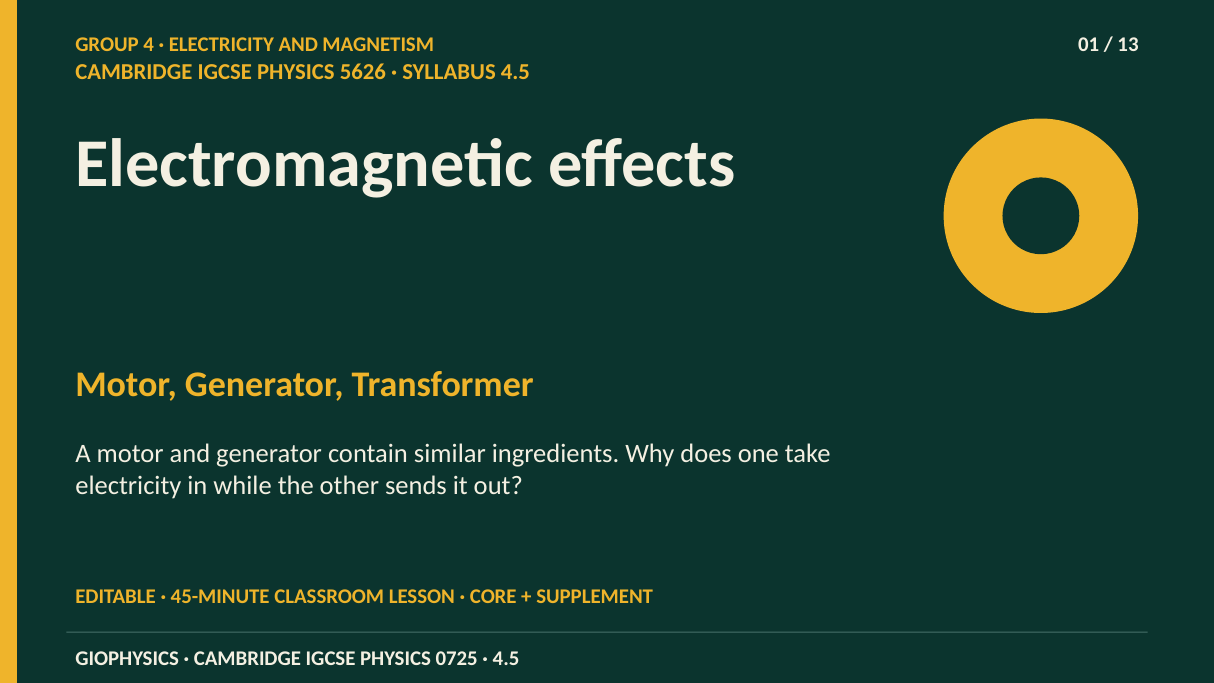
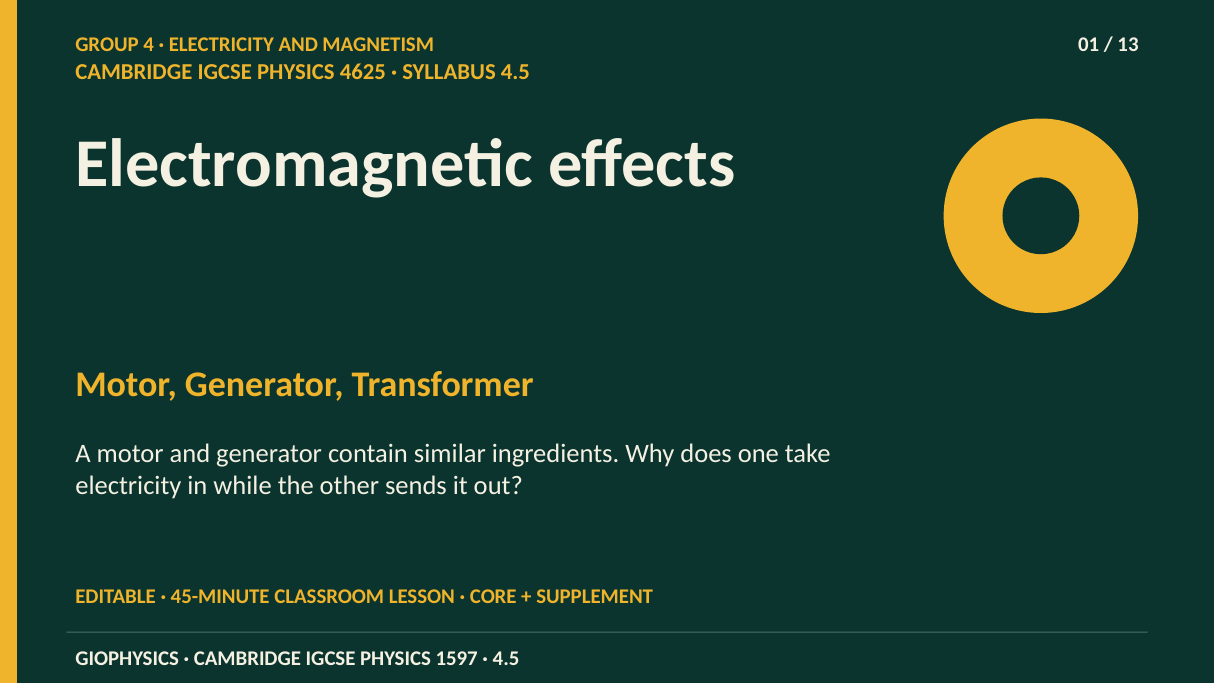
5626: 5626 -> 4625
0725: 0725 -> 1597
